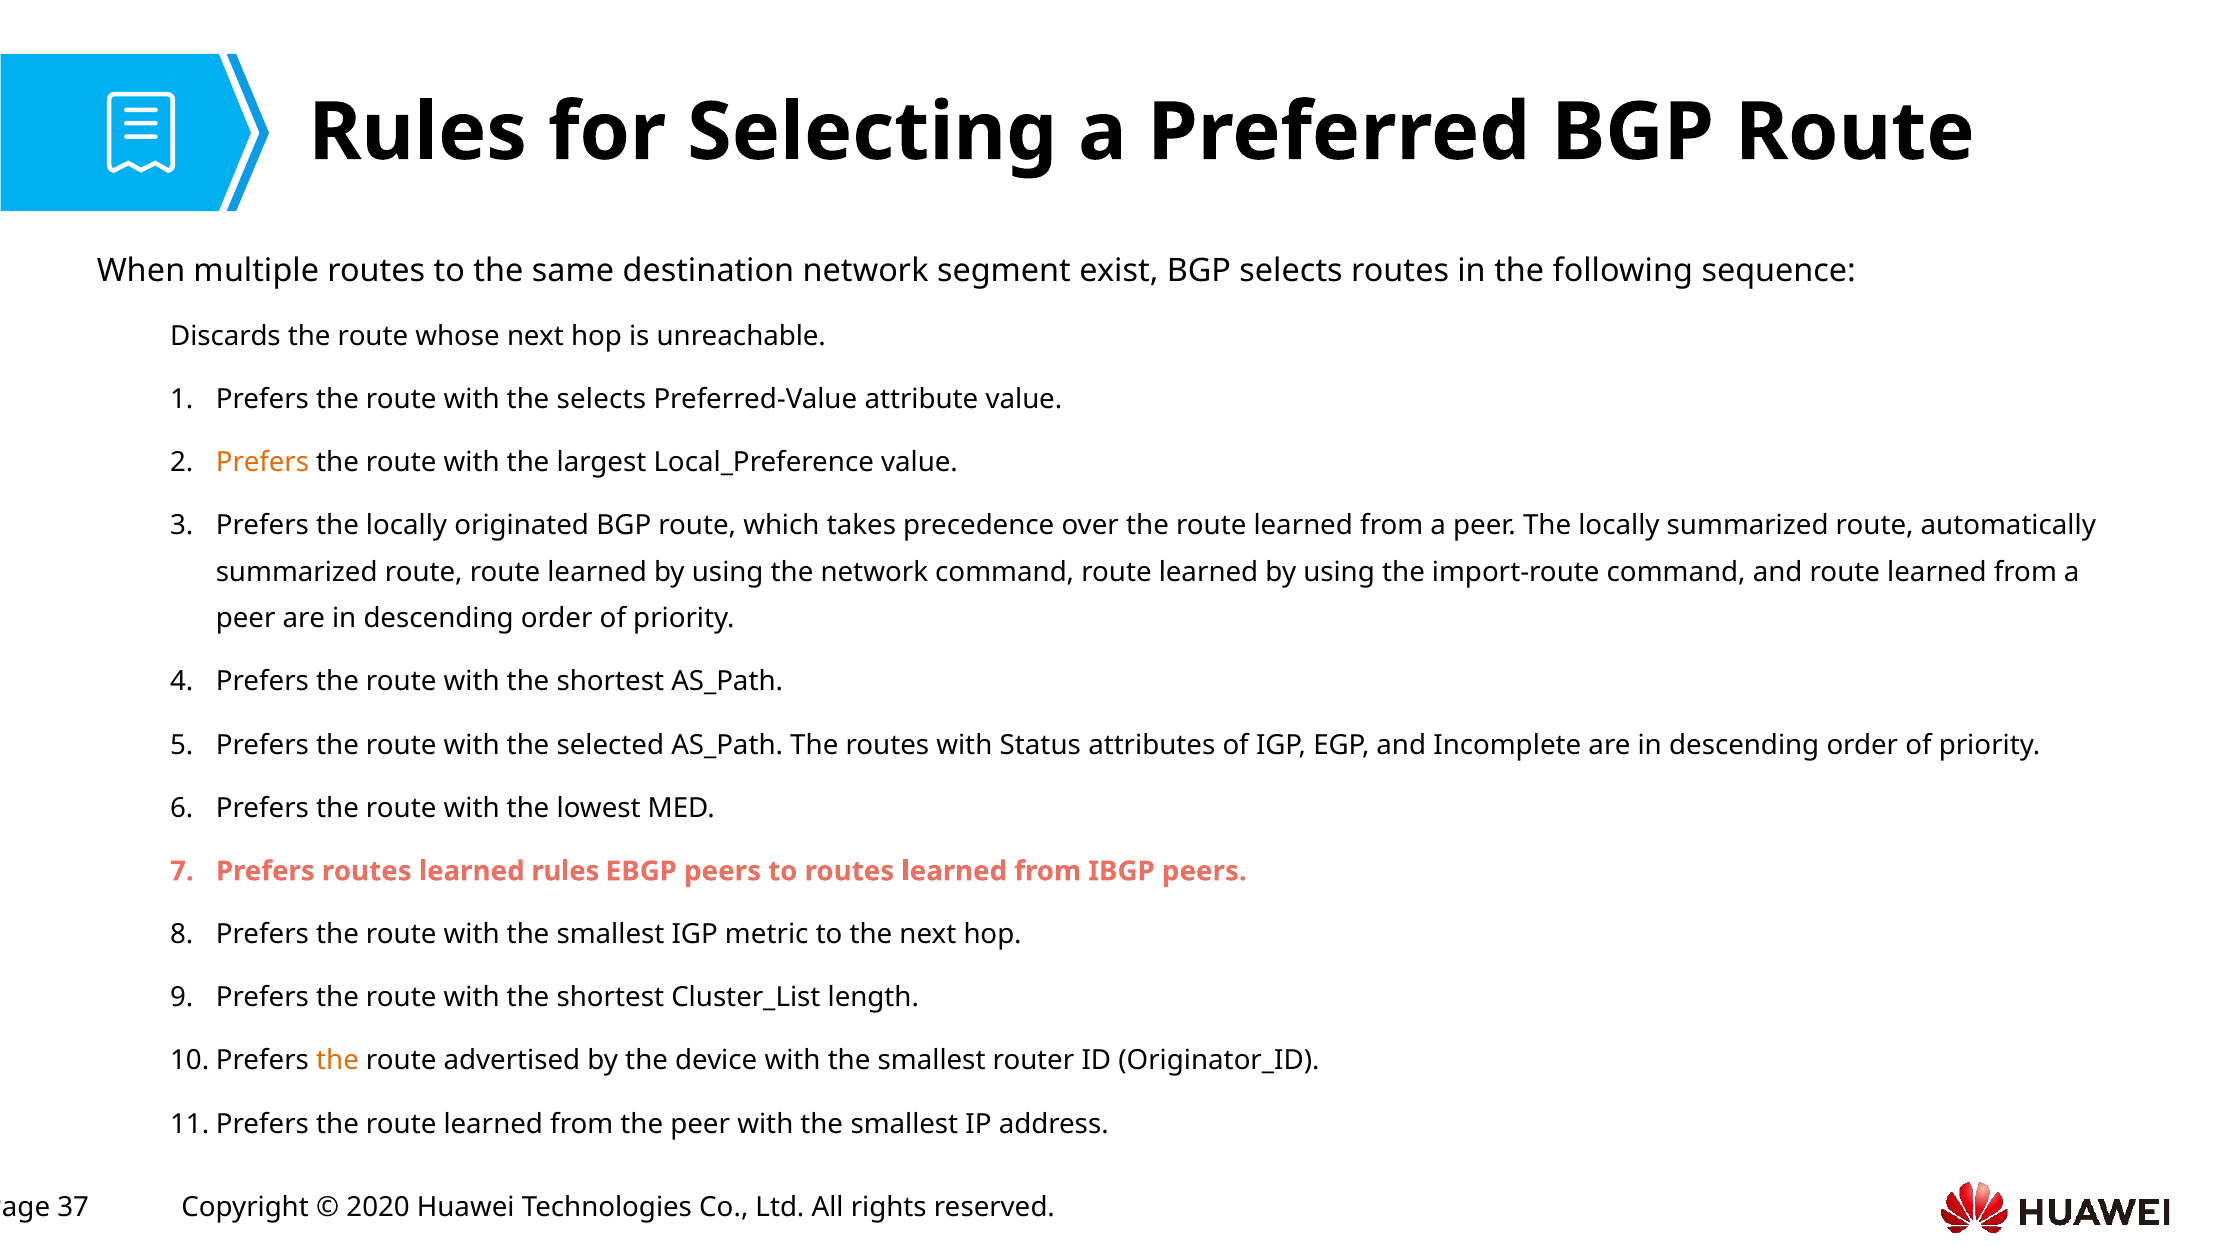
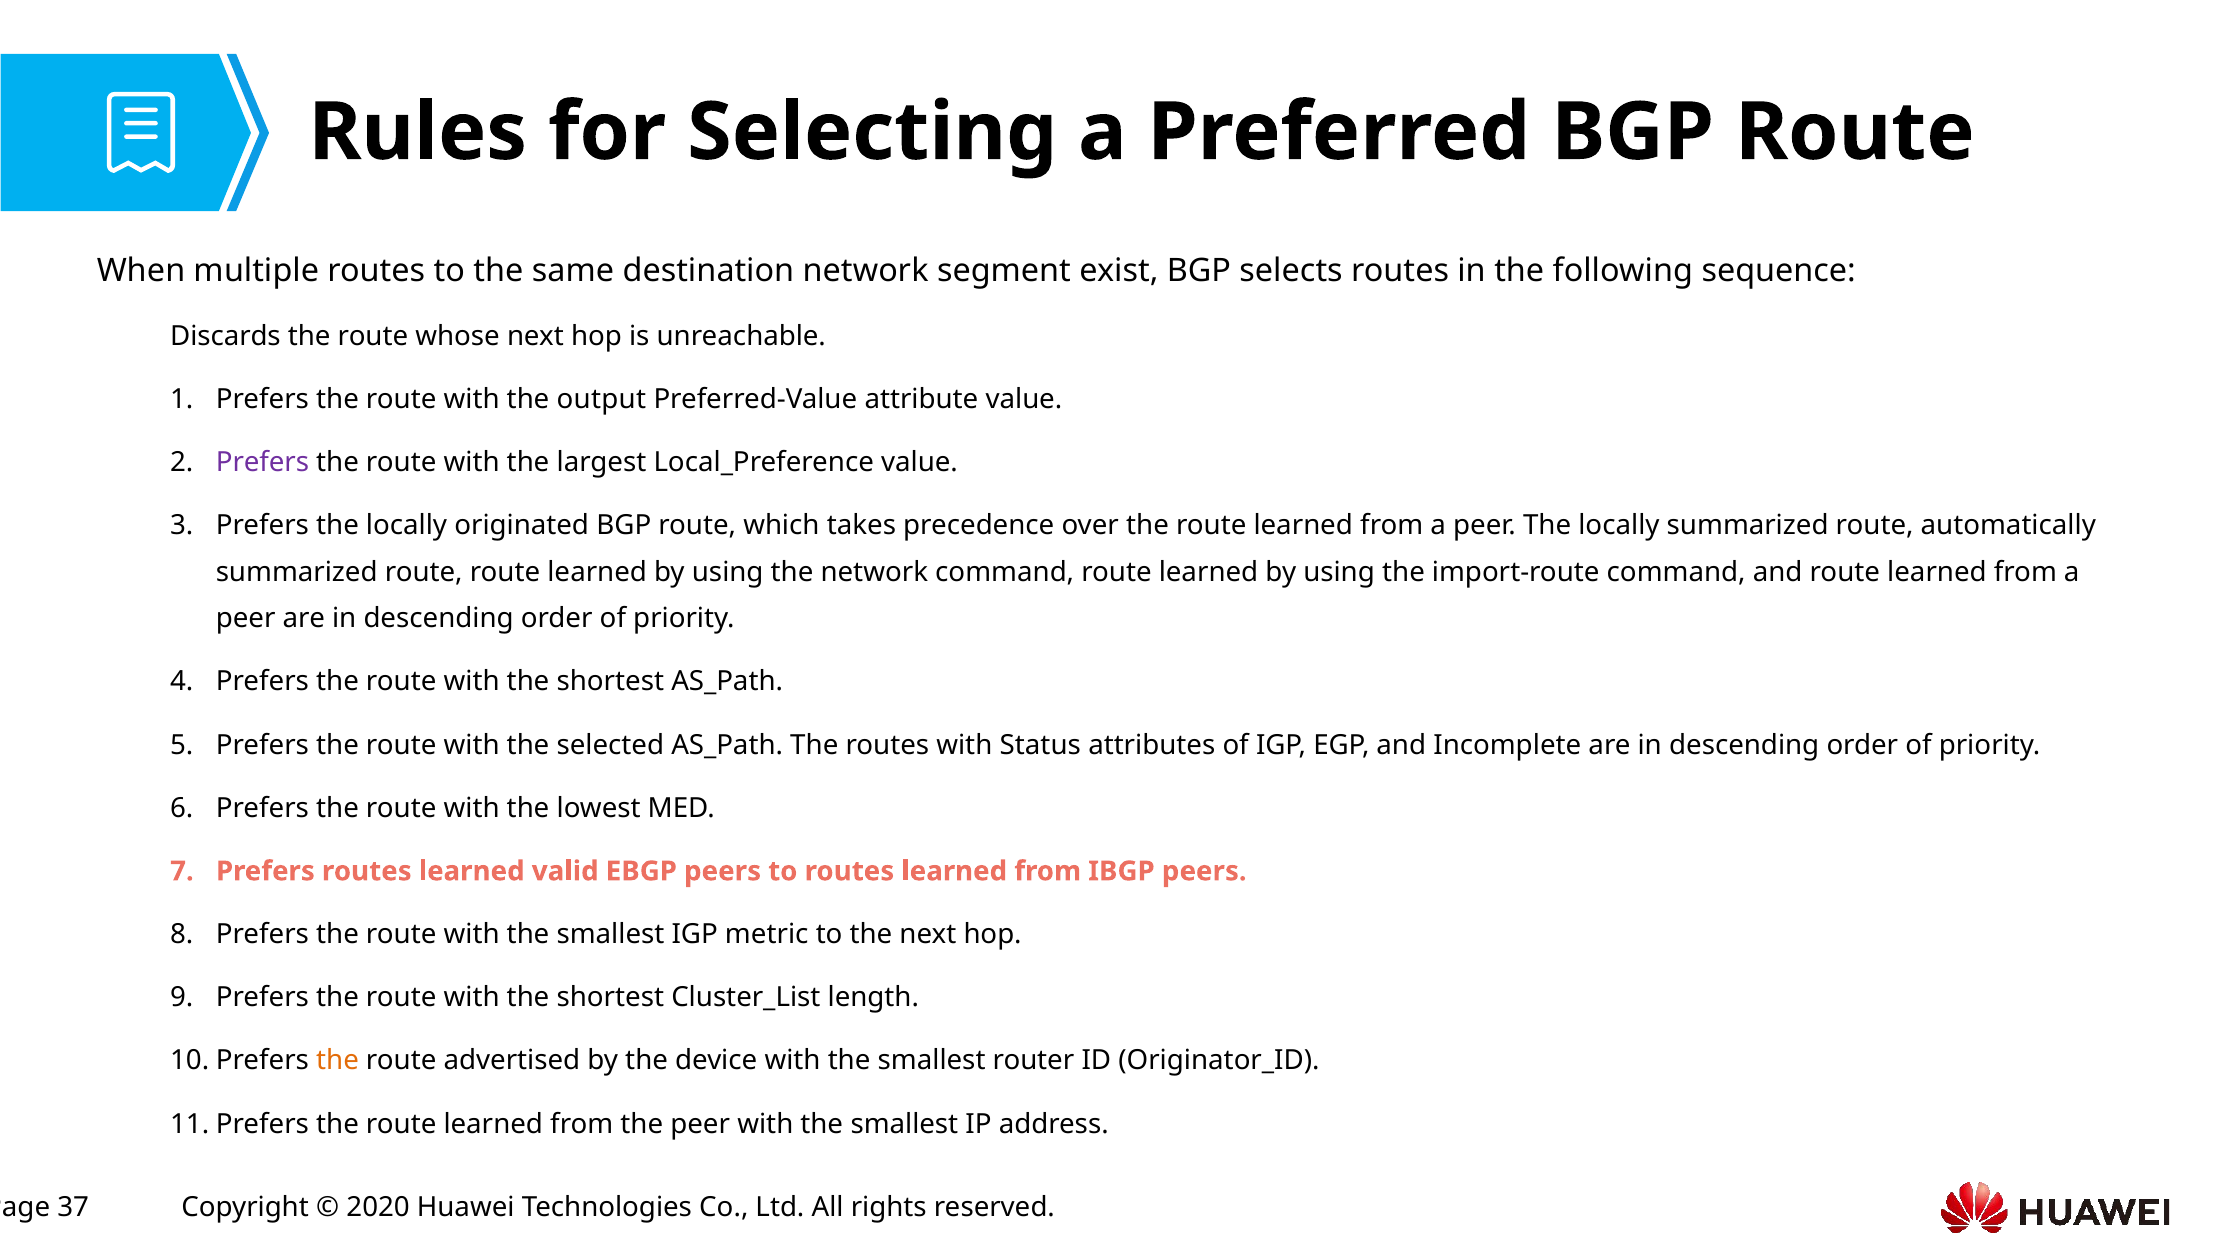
the selects: selects -> output
Prefers at (262, 463) colour: orange -> purple
learned rules: rules -> valid
